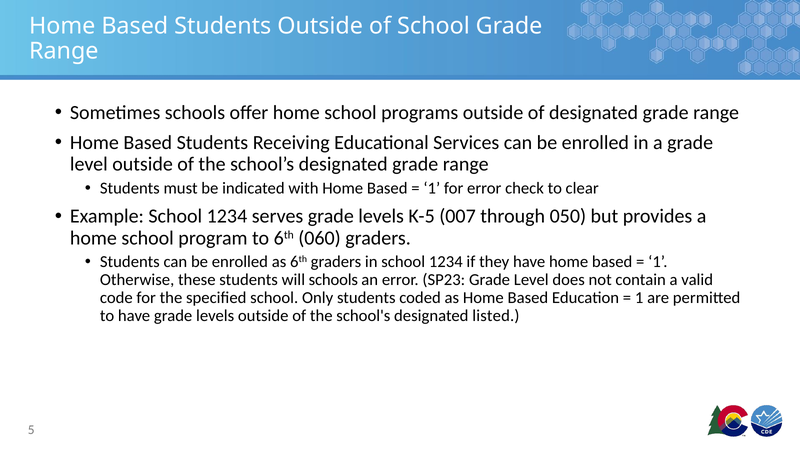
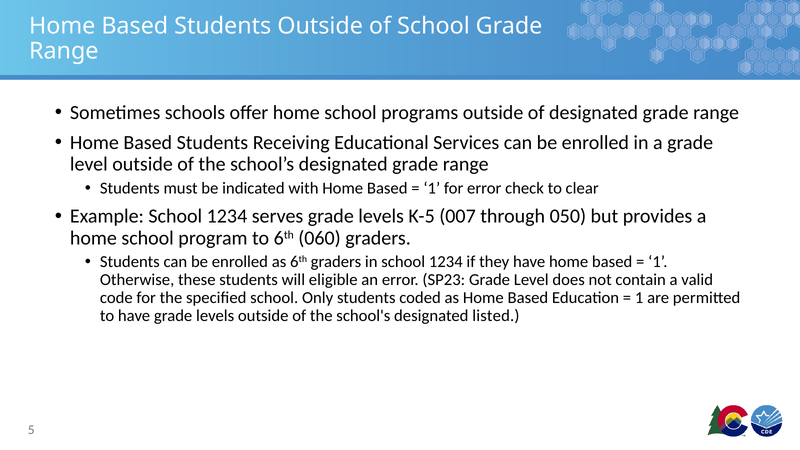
will schools: schools -> eligible
